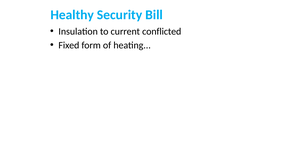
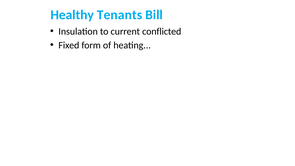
Security: Security -> Tenants
